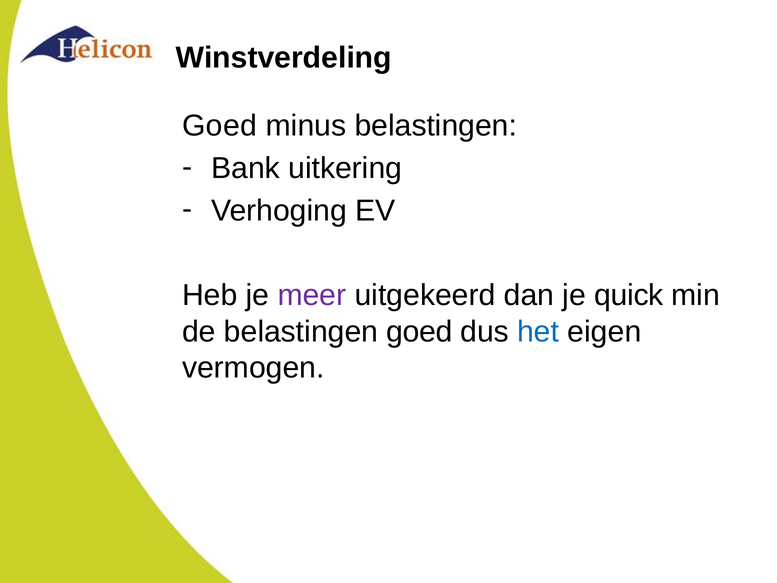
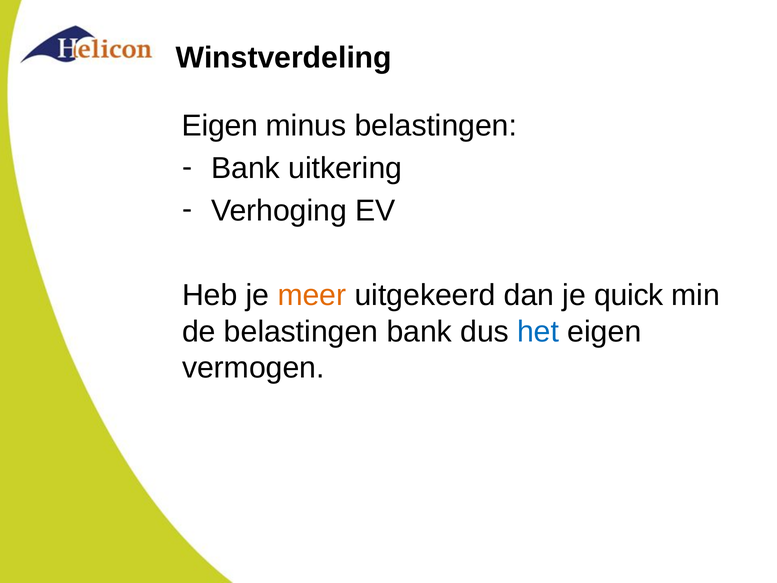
Goed at (220, 126): Goed -> Eigen
meer colour: purple -> orange
belastingen goed: goed -> bank
